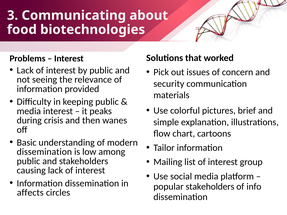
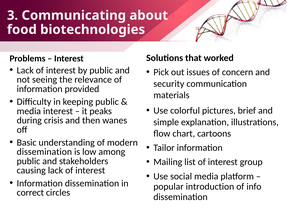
popular stakeholders: stakeholders -> introduction
affects: affects -> correct
